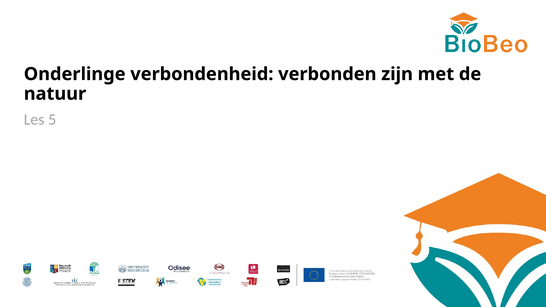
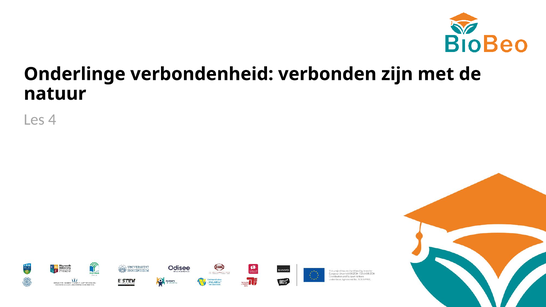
5: 5 -> 4
